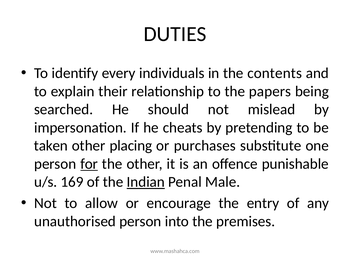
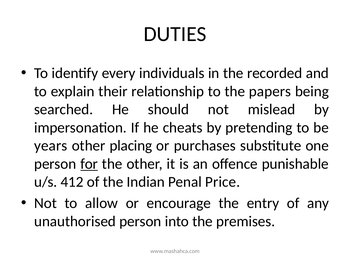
contents: contents -> recorded
taken: taken -> years
169: 169 -> 412
Indian underline: present -> none
Male: Male -> Price
